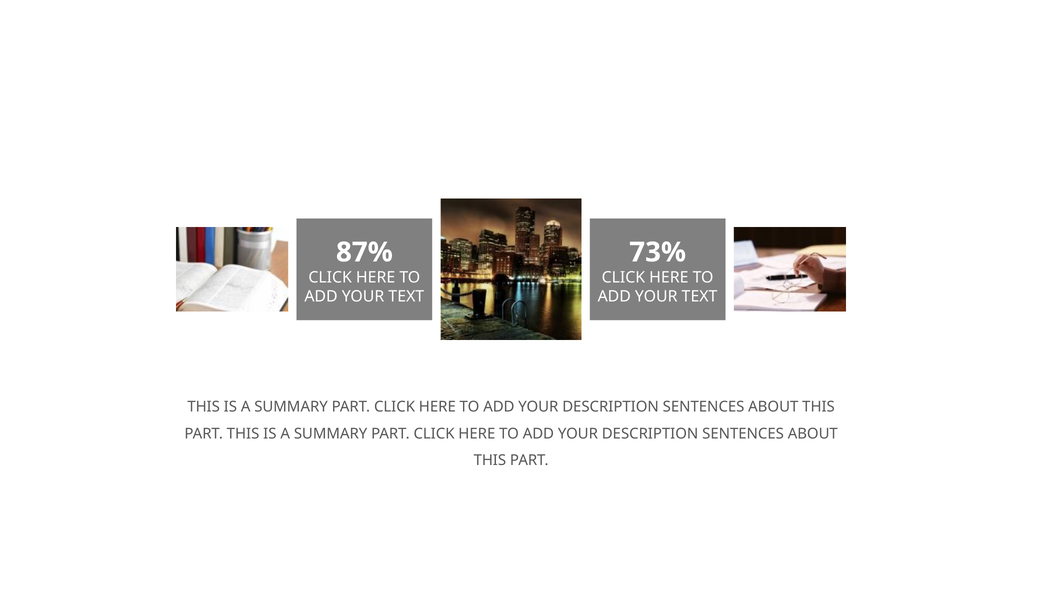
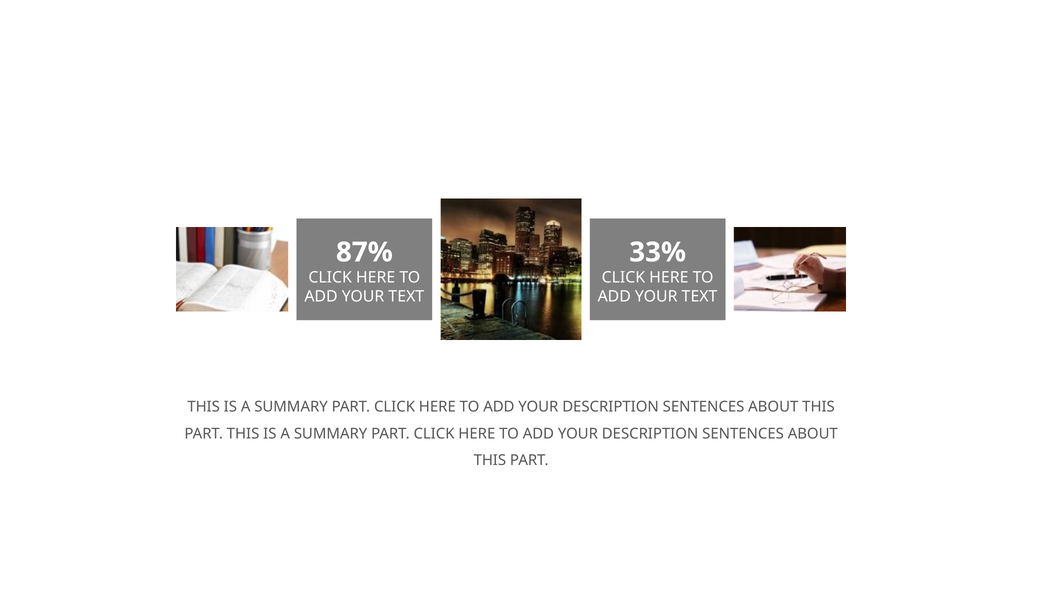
73%: 73% -> 33%
